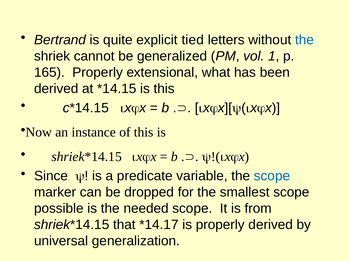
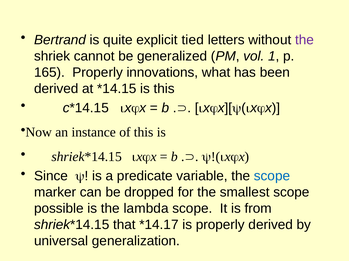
the at (304, 40) colour: blue -> purple
extensional: extensional -> innovations
needed: needed -> lambda
